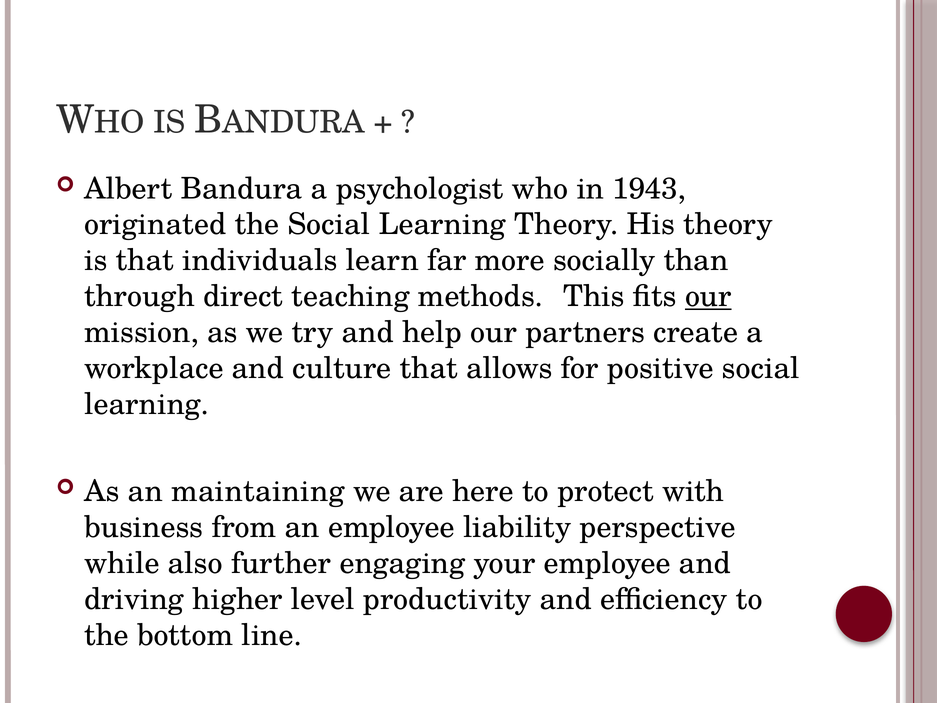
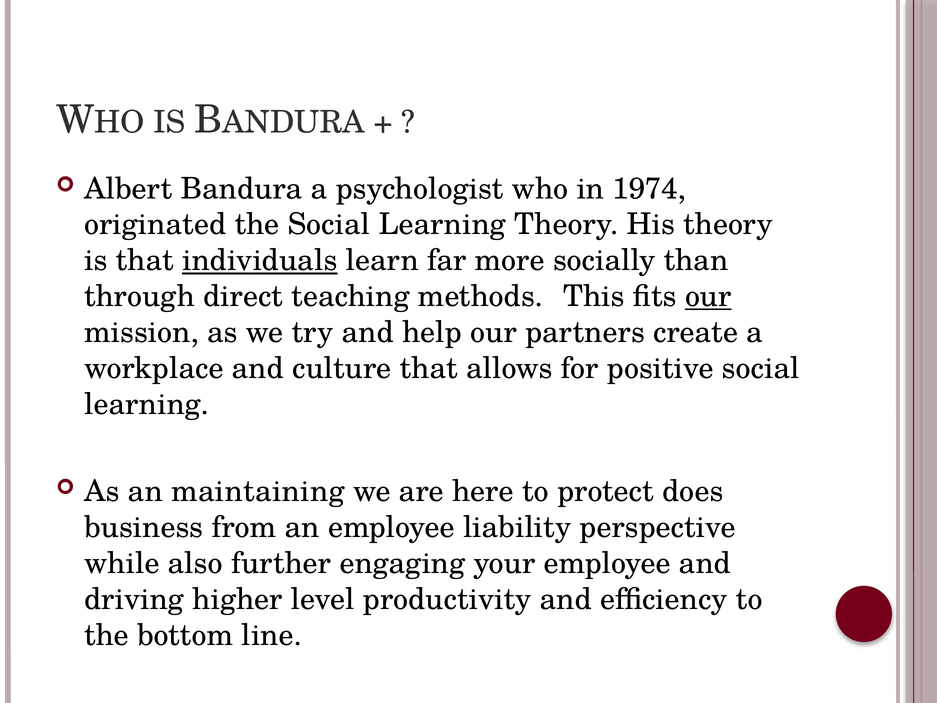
1943: 1943 -> 1974
individuals underline: none -> present
with: with -> does
